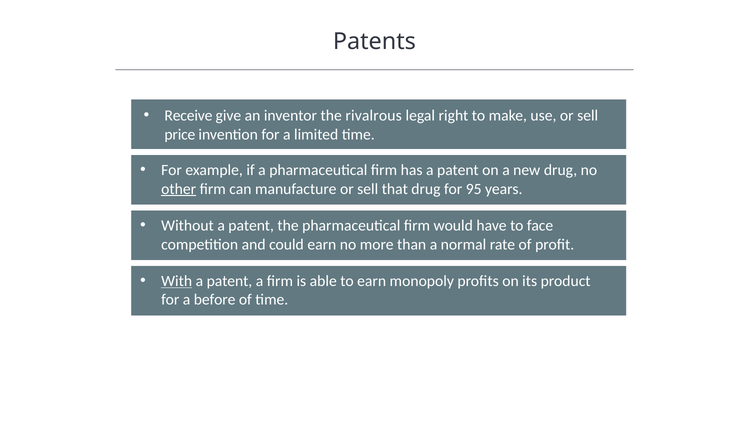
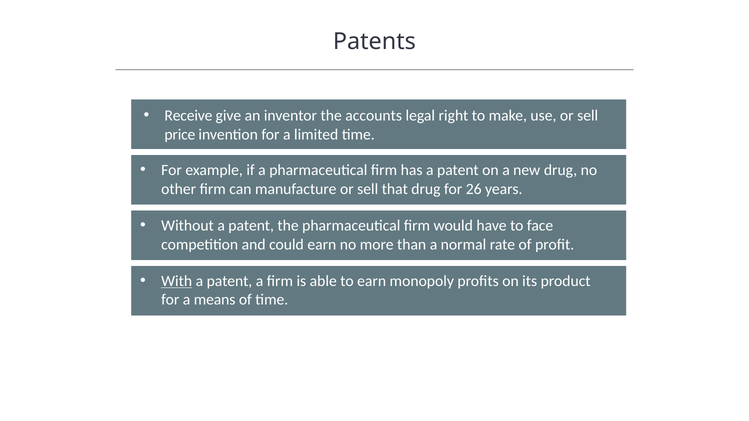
rivalrous: rivalrous -> accounts
other underline: present -> none
95: 95 -> 26
before: before -> means
